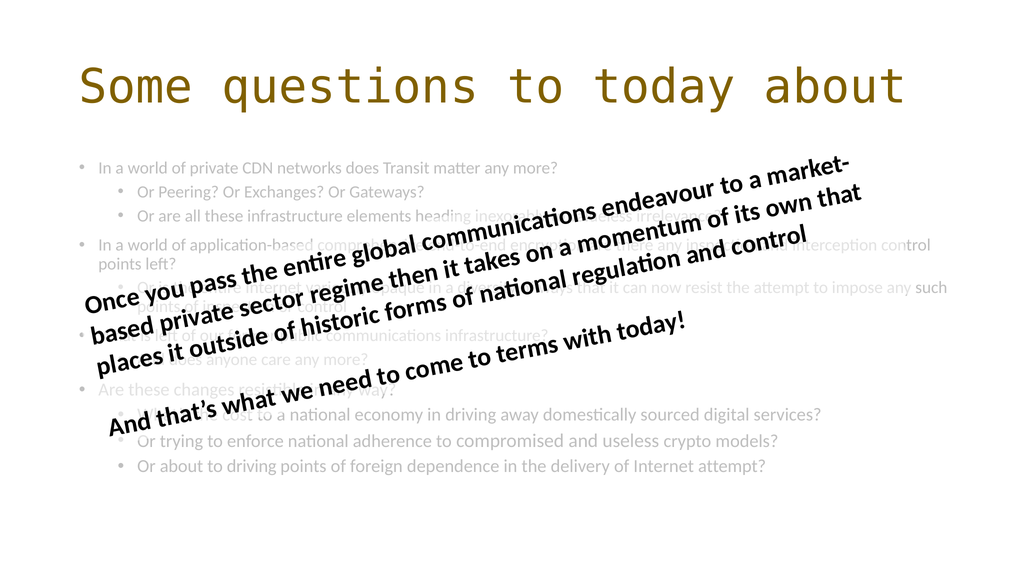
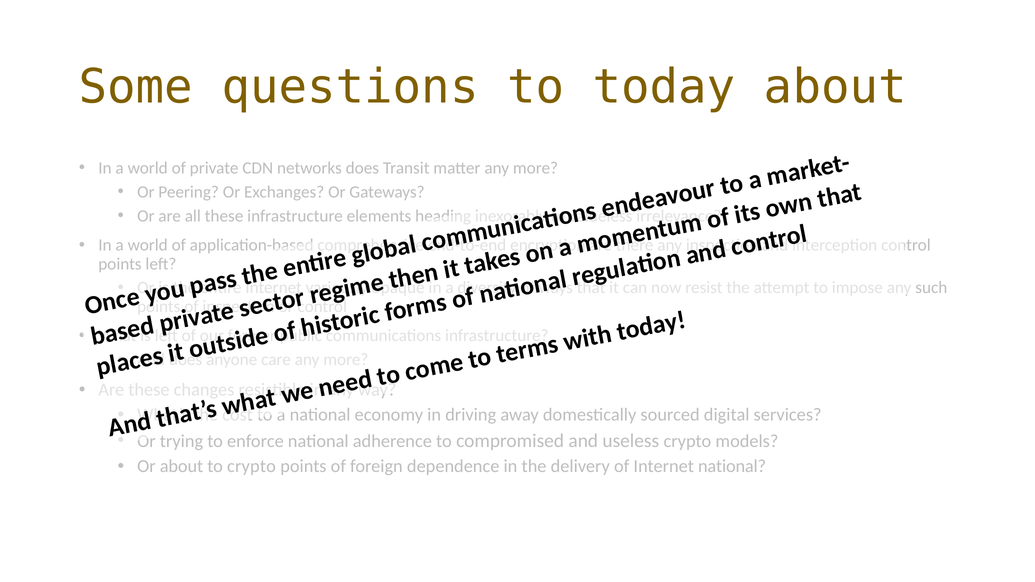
to driving: driving -> crypto
Internet attempt: attempt -> national
